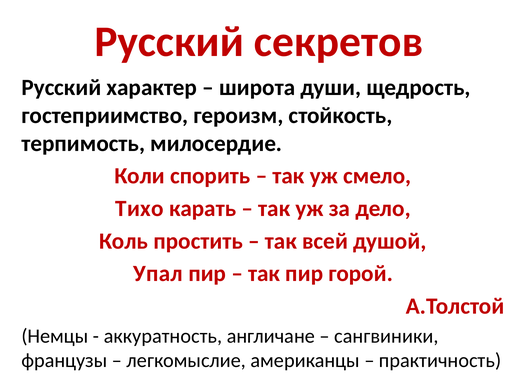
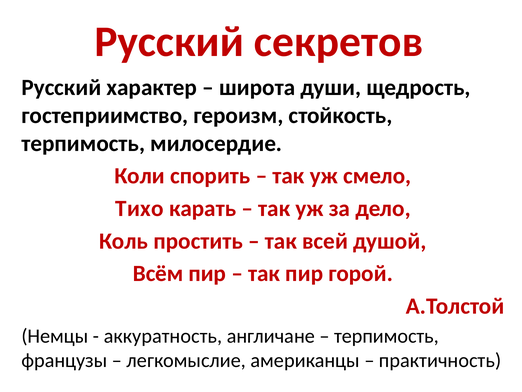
Упал: Упал -> Всём
сангвиники at (386, 336): сангвиники -> терпимость
